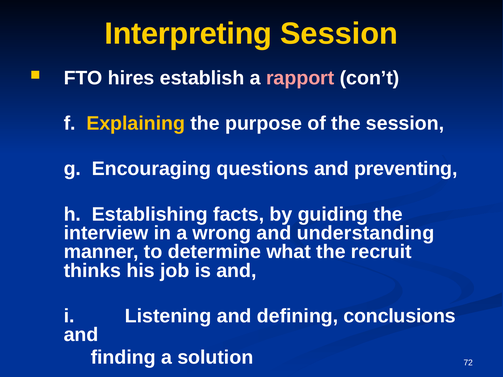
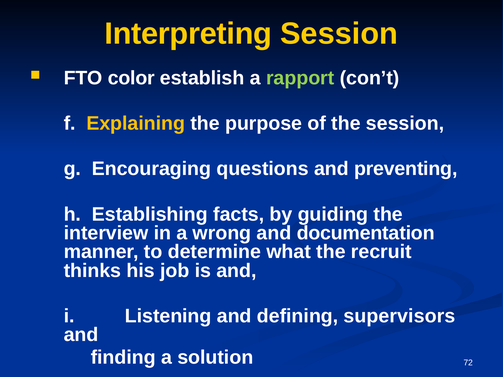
hires: hires -> color
rapport colour: pink -> light green
understanding: understanding -> documentation
conclusions: conclusions -> supervisors
